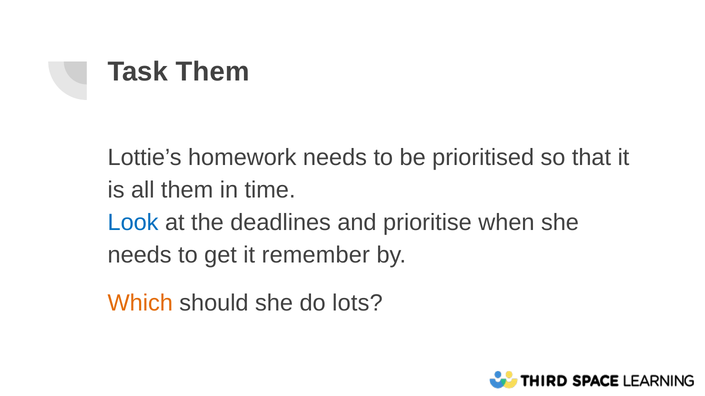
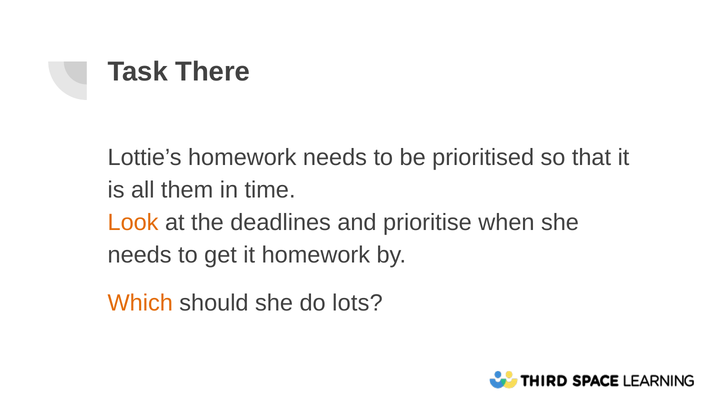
Task Them: Them -> There
Look colour: blue -> orange
it remember: remember -> homework
